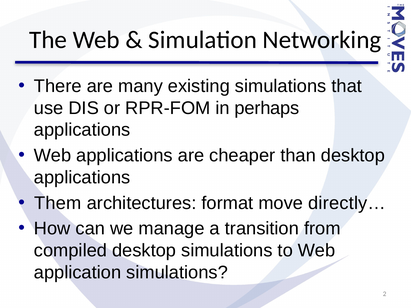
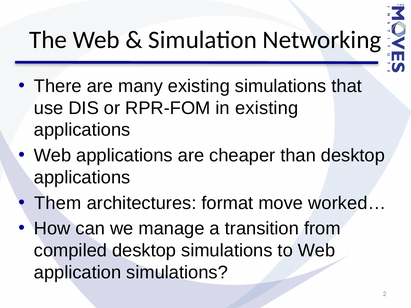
in perhaps: perhaps -> existing
directly…: directly… -> worked…
